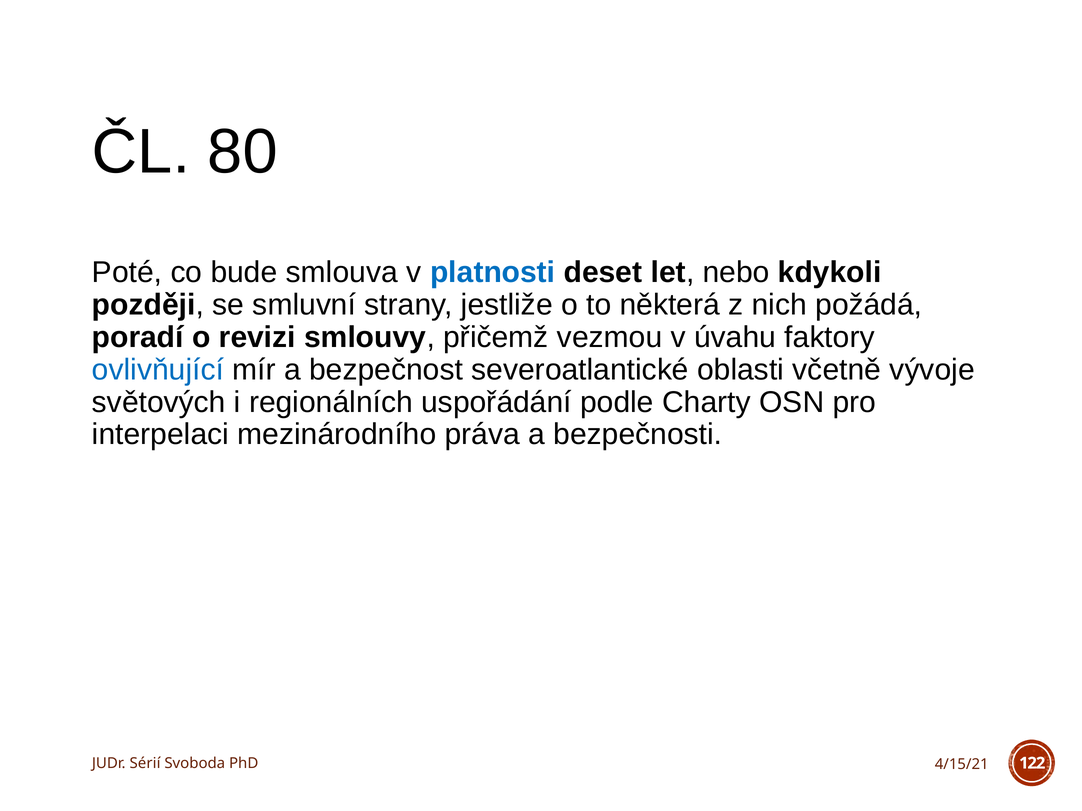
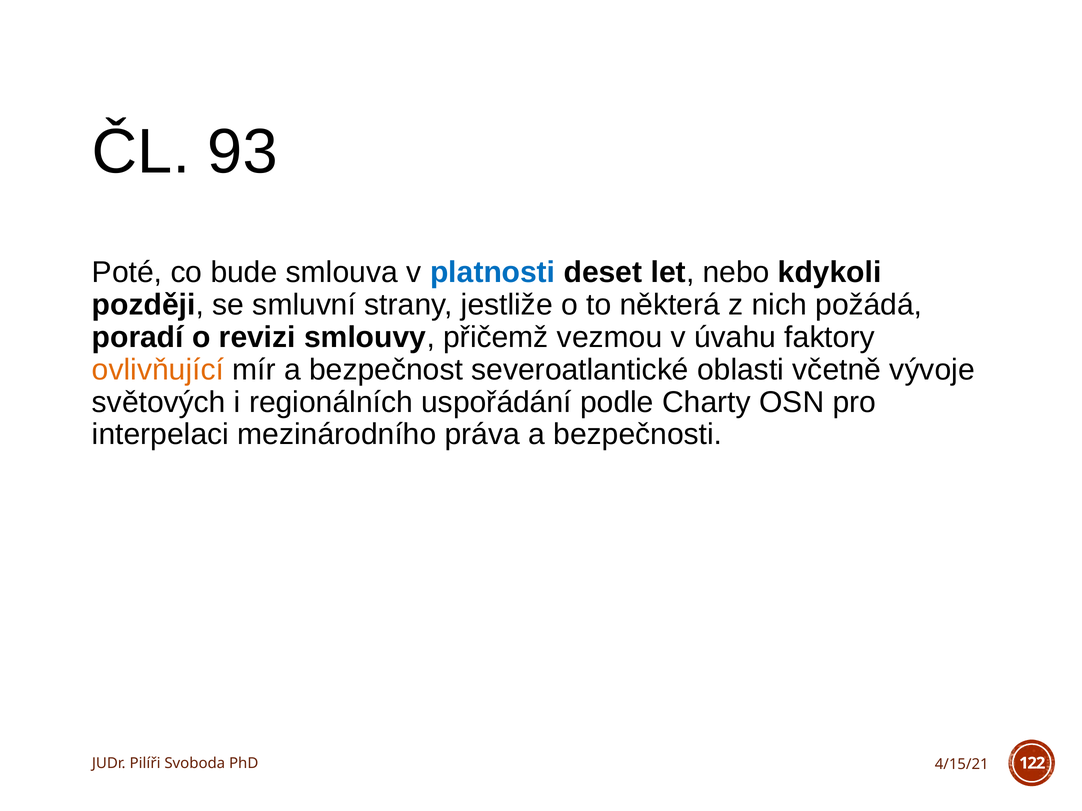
80: 80 -> 93
ovlivňující colour: blue -> orange
Sérií: Sérií -> Pilíři
